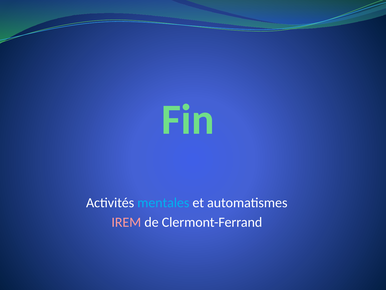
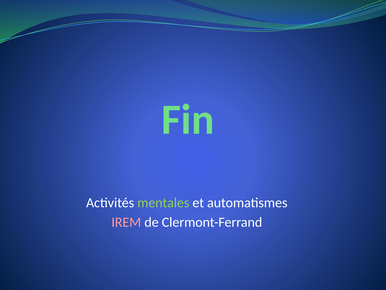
mentales colour: light blue -> light green
